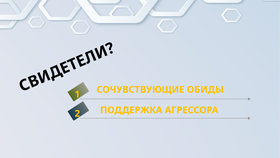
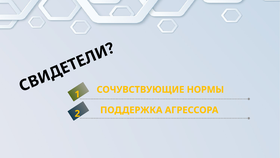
ОБИДЫ: ОБИДЫ -> НОРМЫ
